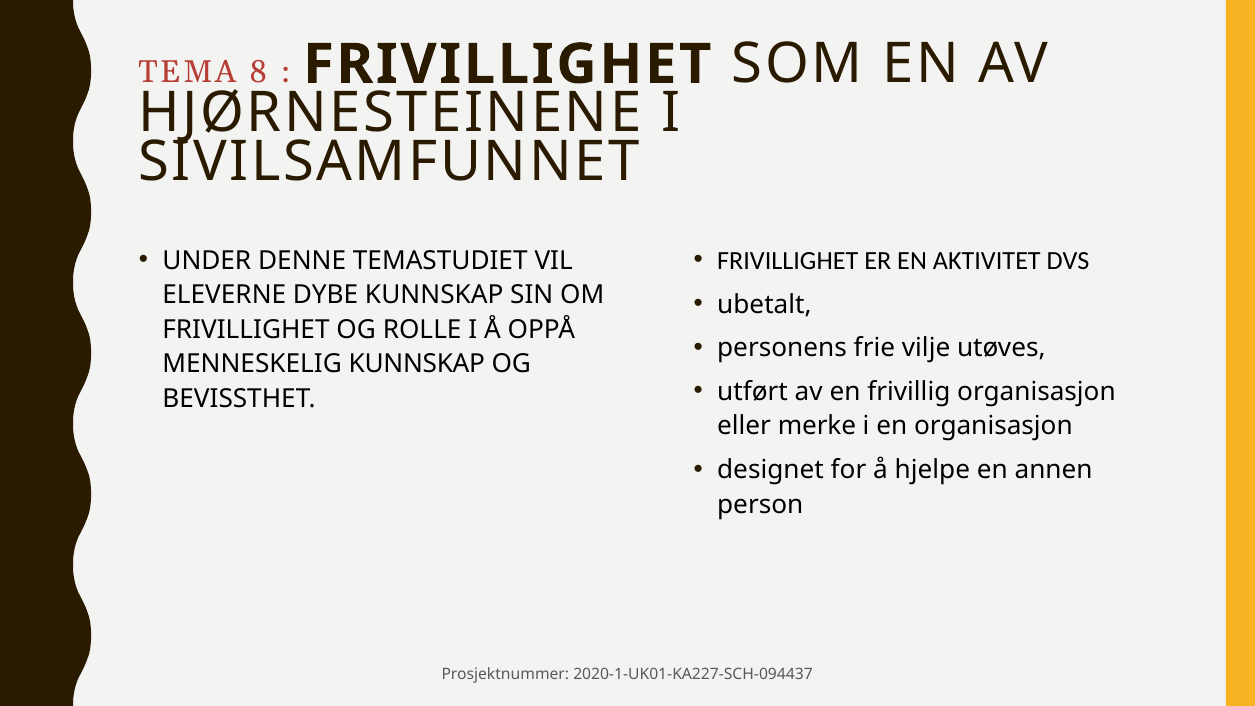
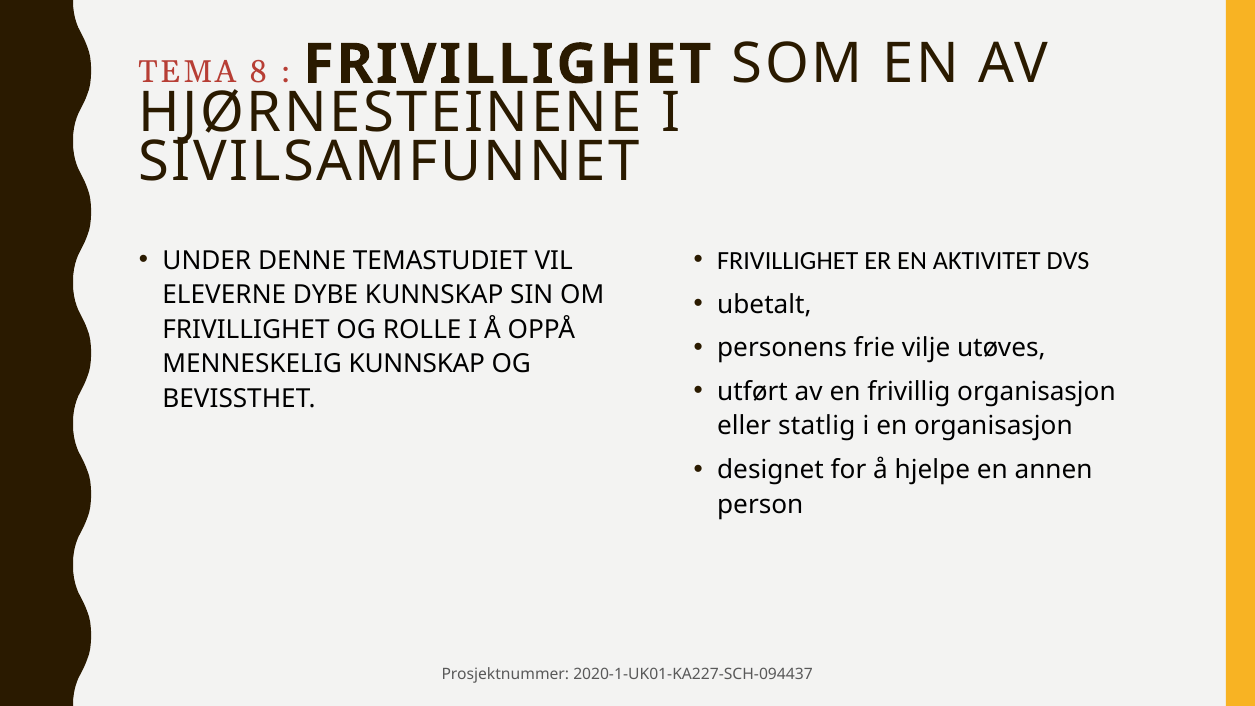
merke: merke -> statlig
